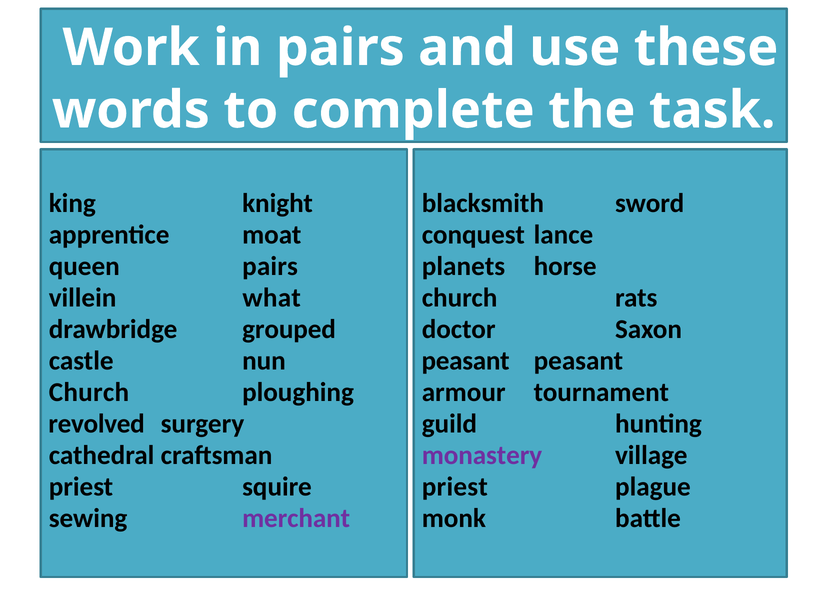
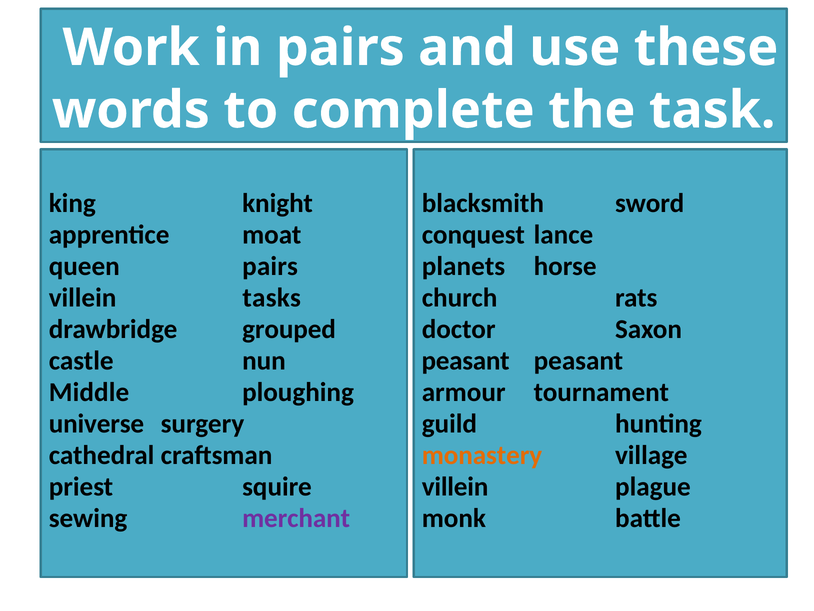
what: what -> tasks
Church at (89, 392): Church -> Middle
revolved: revolved -> universe
monastery colour: purple -> orange
priest at (455, 486): priest -> villein
